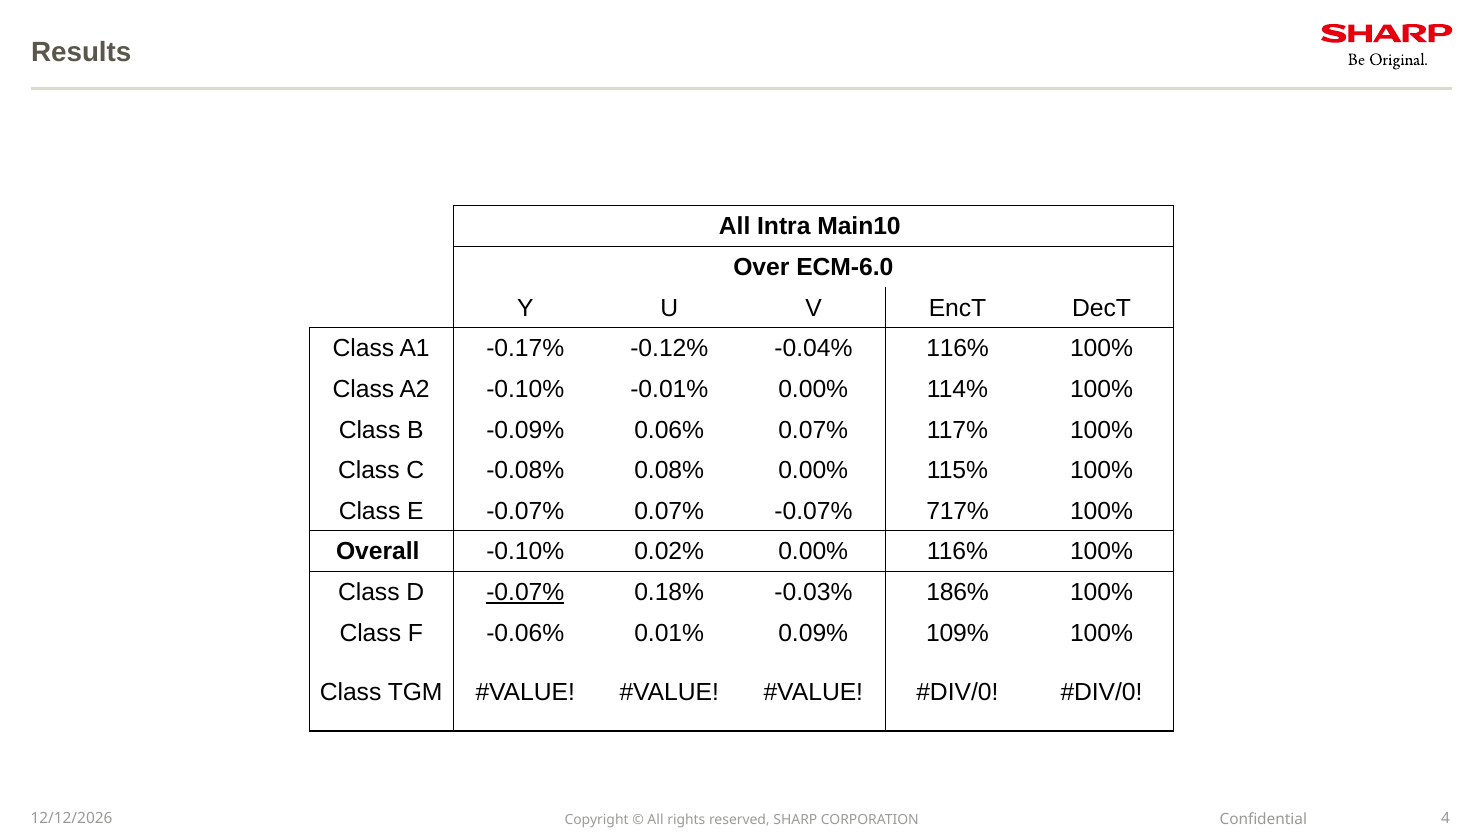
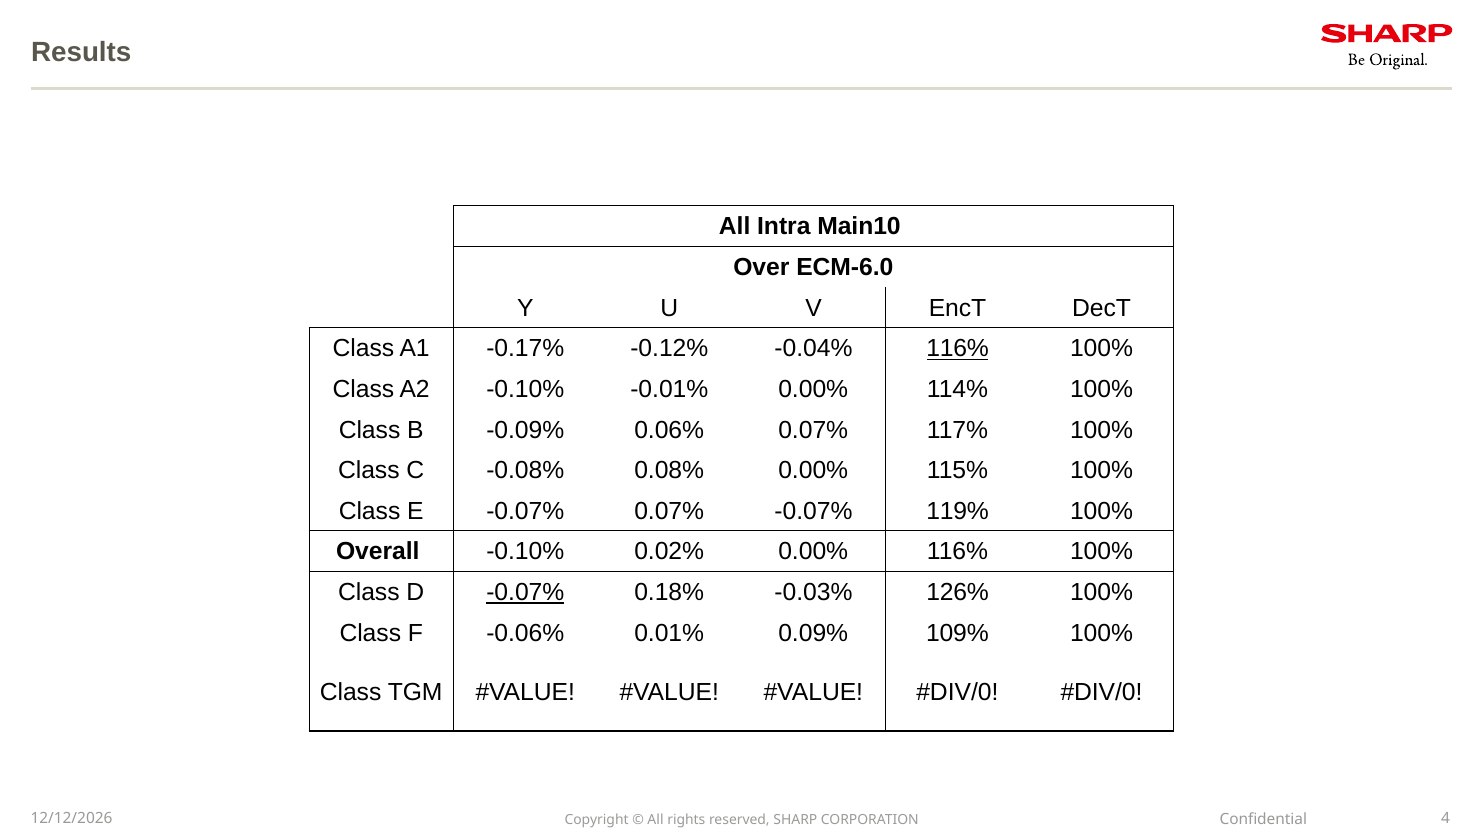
116% at (958, 349) underline: none -> present
717%: 717% -> 119%
186%: 186% -> 126%
